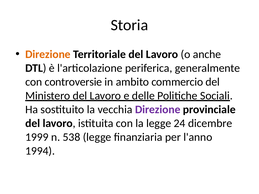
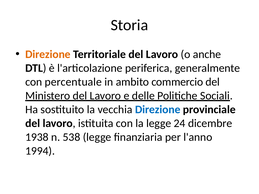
controversie: controversie -> percentuale
Direzione at (158, 110) colour: purple -> blue
1999: 1999 -> 1938
